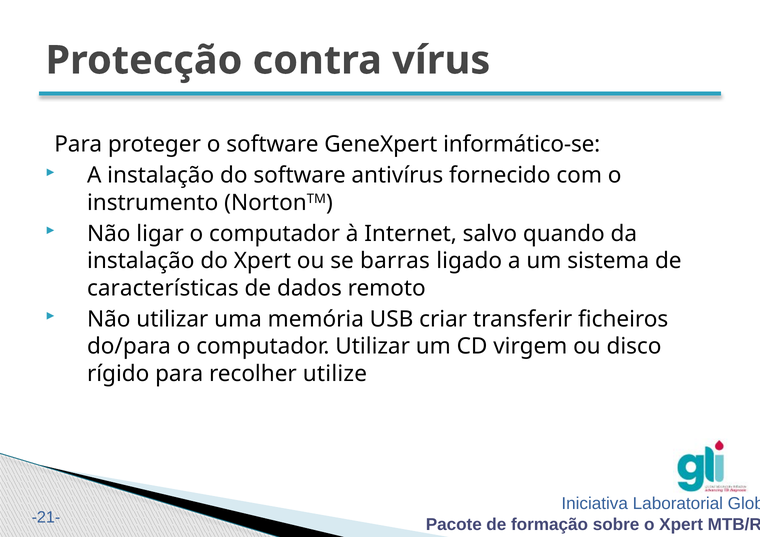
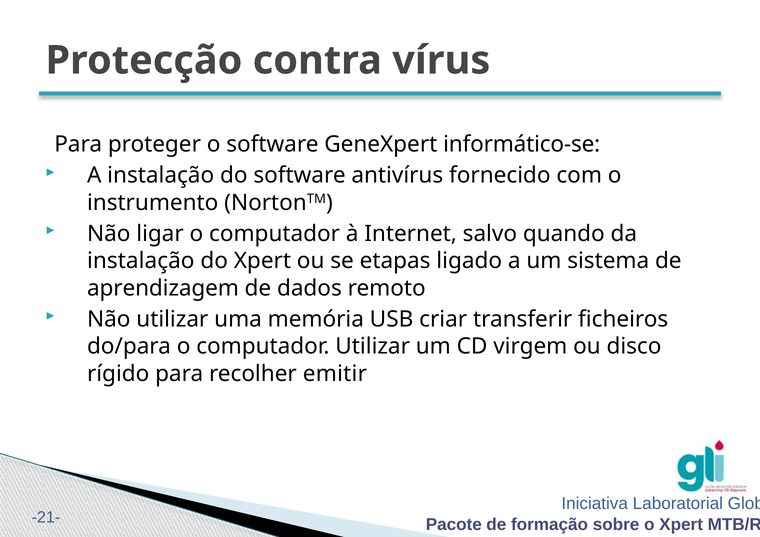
barras: barras -> etapas
características: características -> aprendizagem
utilize: utilize -> emitir
